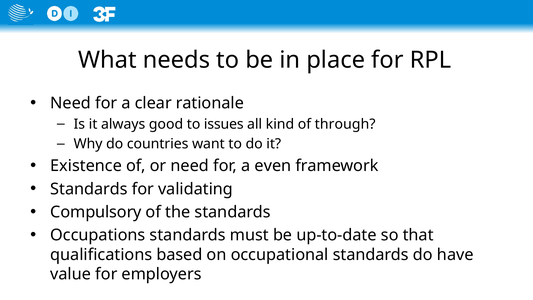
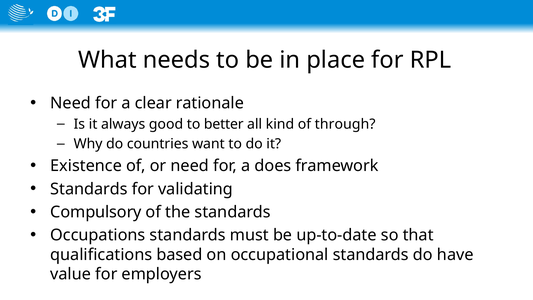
issues: issues -> better
even: even -> does
